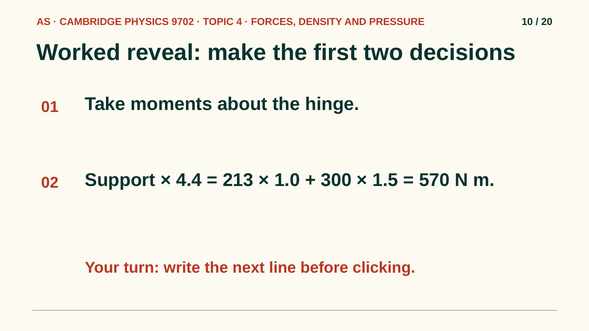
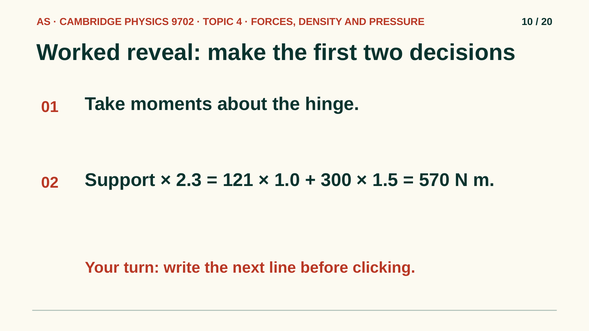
4.4: 4.4 -> 2.3
213: 213 -> 121
